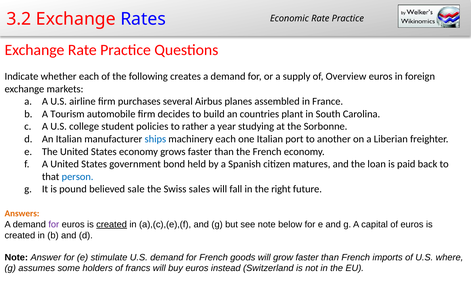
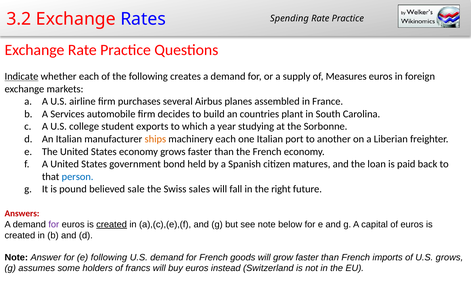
Economic: Economic -> Spending
Indicate underline: none -> present
Overview: Overview -> Measures
Tourism: Tourism -> Services
policies: policies -> exports
rather: rather -> which
ships colour: blue -> orange
Answers colour: orange -> red
e stimulate: stimulate -> following
U.S where: where -> grows
